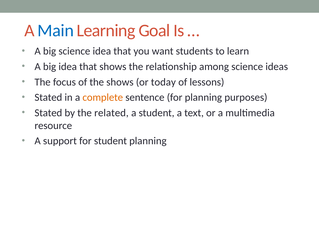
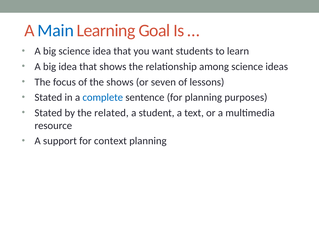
today: today -> seven
complete colour: orange -> blue
for student: student -> context
